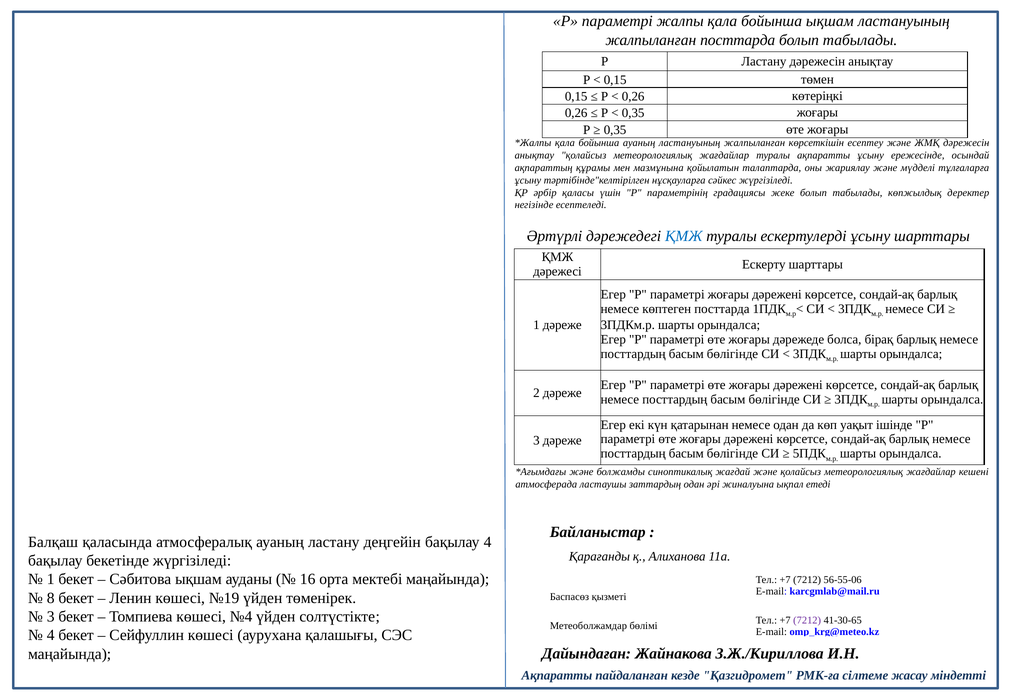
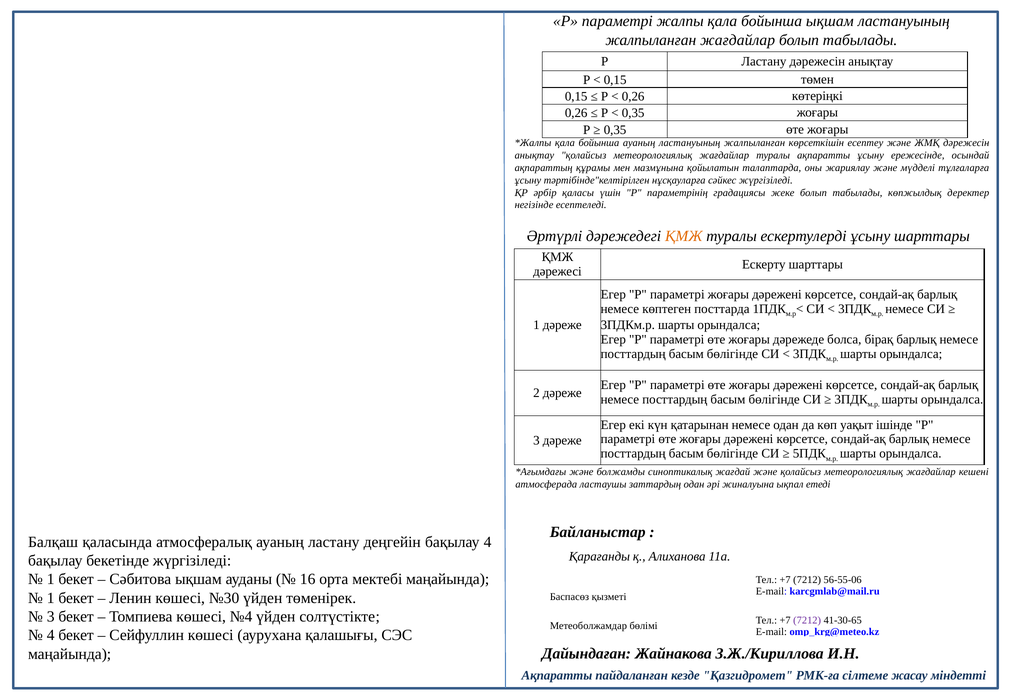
жалпыланған посттарда: посттарда -> жағдайлар
ҚМЖ at (684, 236) colour: blue -> orange
8 at (51, 598): 8 -> 1
№19: №19 -> №30
